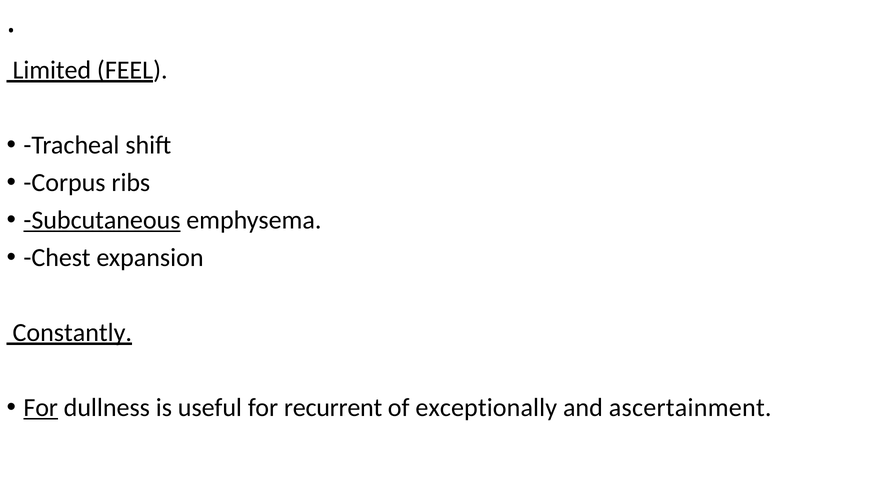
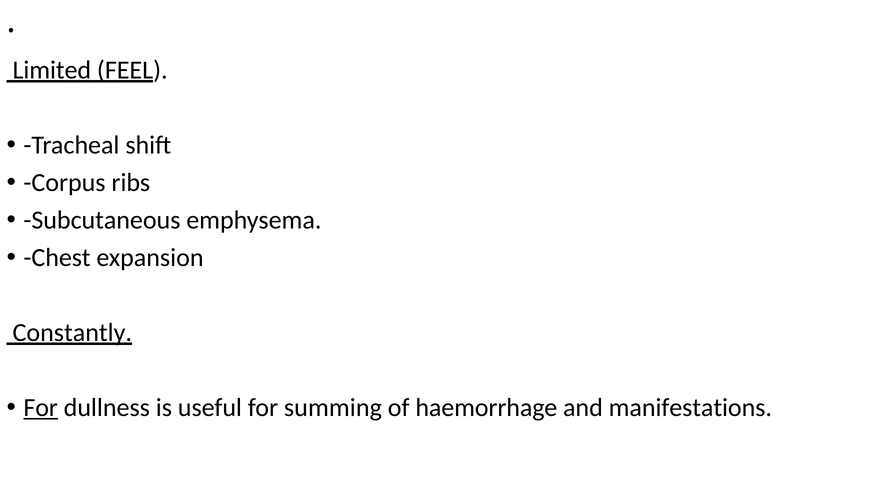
Subcutaneous underline: present -> none
recurrent: recurrent -> summing
exceptionally: exceptionally -> haemorrhage
ascertainment: ascertainment -> manifestations
